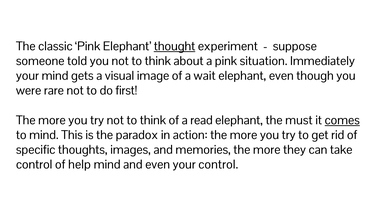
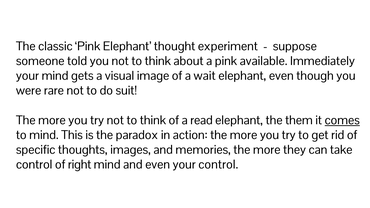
thought underline: present -> none
situation: situation -> available
first: first -> suit
must: must -> them
help: help -> right
